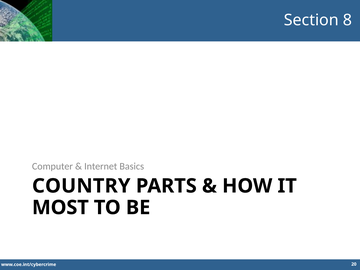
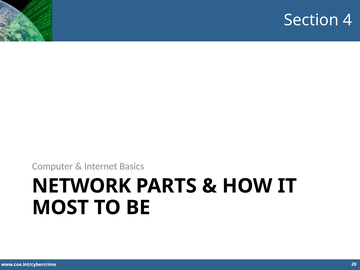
8: 8 -> 4
COUNTRY: COUNTRY -> NETWORK
